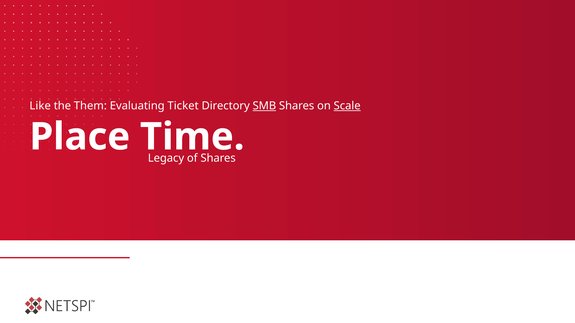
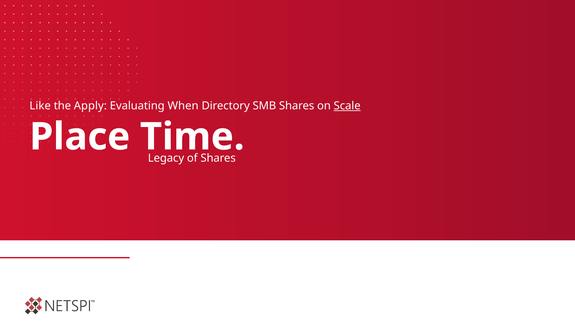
Them: Them -> Apply
Ticket: Ticket -> When
SMB underline: present -> none
